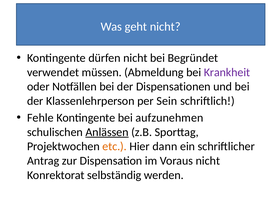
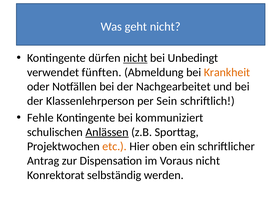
nicht at (135, 58) underline: none -> present
Begründet: Begründet -> Unbedingt
müssen: müssen -> fünften
Krankheit colour: purple -> orange
Dispensationen: Dispensationen -> Nachgearbeitet
aufzunehmen: aufzunehmen -> kommuniziert
dann: dann -> oben
